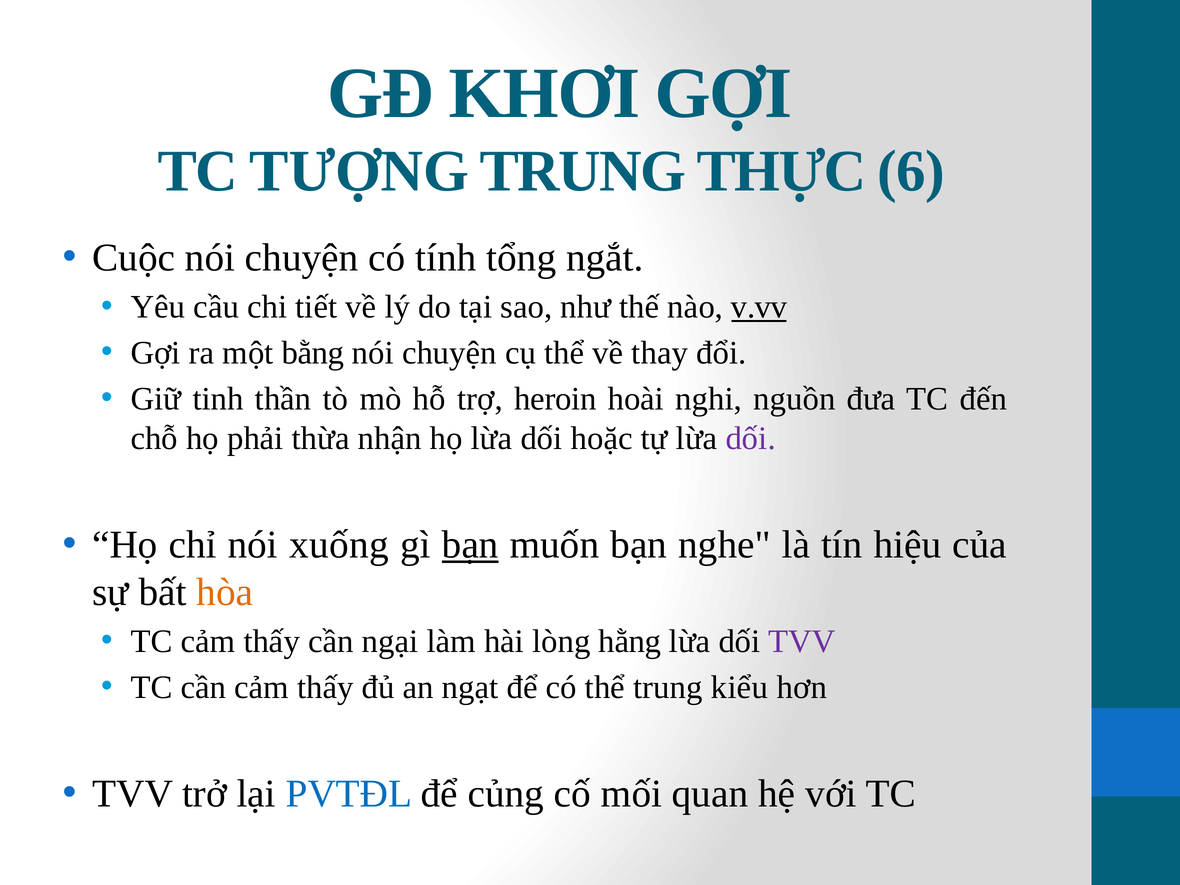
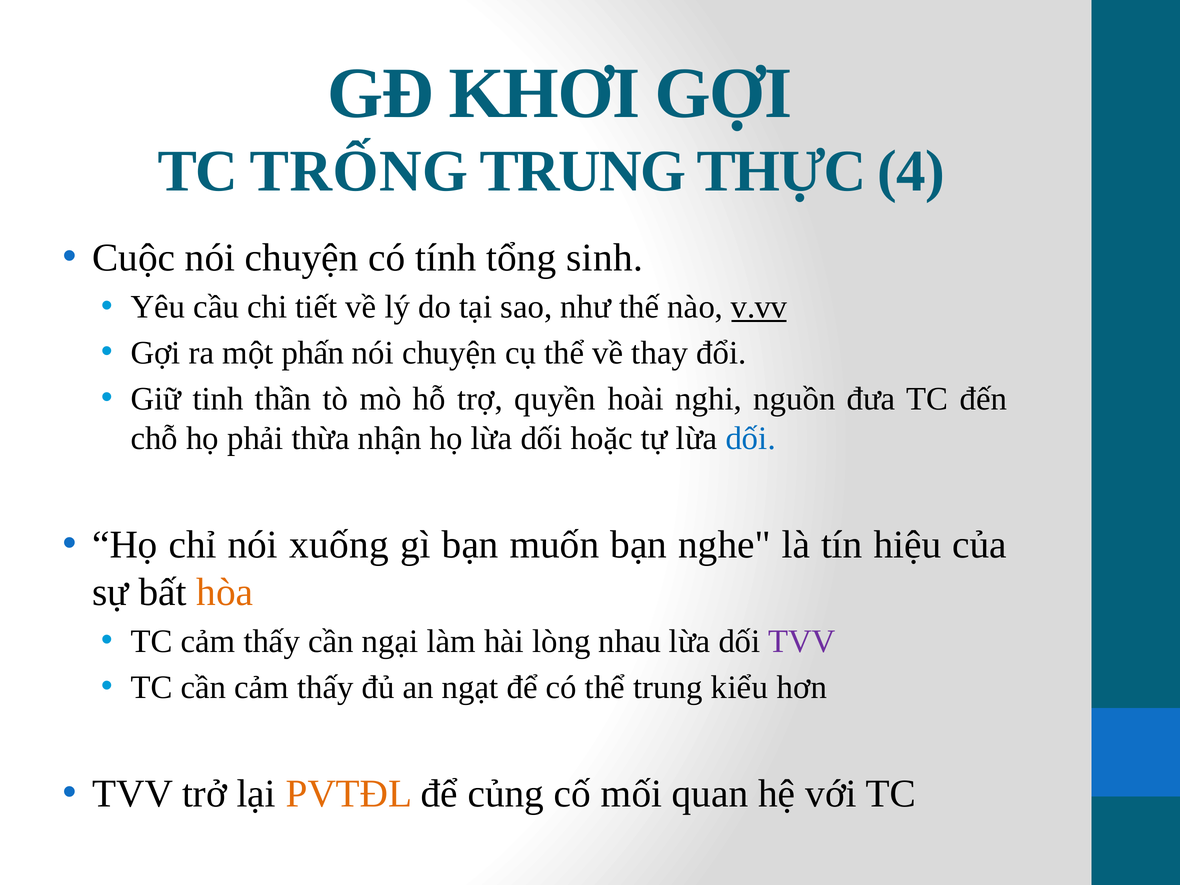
TƯỢNG: TƯỢNG -> TRỐNG
6: 6 -> 4
ngắt: ngắt -> sinh
bằng: bằng -> phấn
heroin: heroin -> quyền
dối at (751, 438) colour: purple -> blue
bạn at (470, 545) underline: present -> none
hằng: hằng -> nhau
PVTĐL colour: blue -> orange
